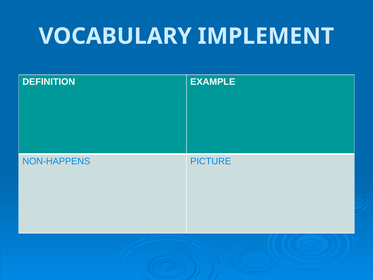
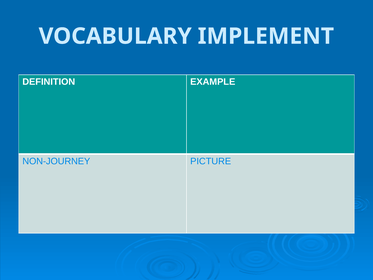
NON-HAPPENS: NON-HAPPENS -> NON-JOURNEY
